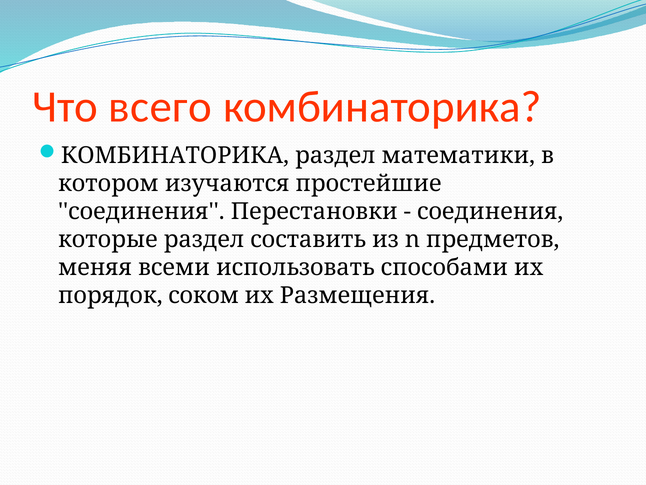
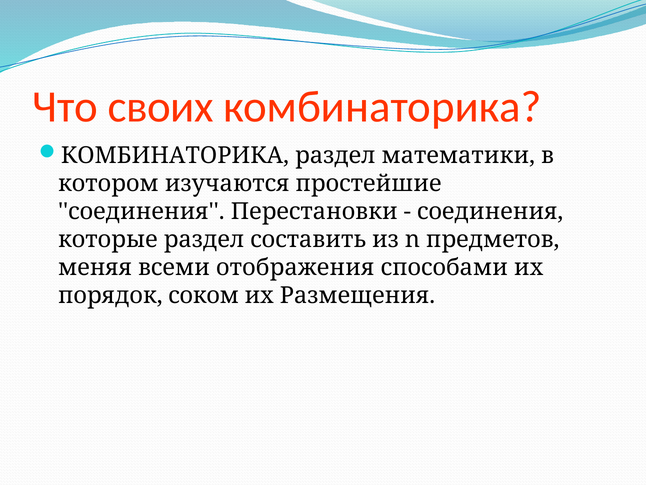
всего: всего -> своих
использовать: использовать -> отображения
